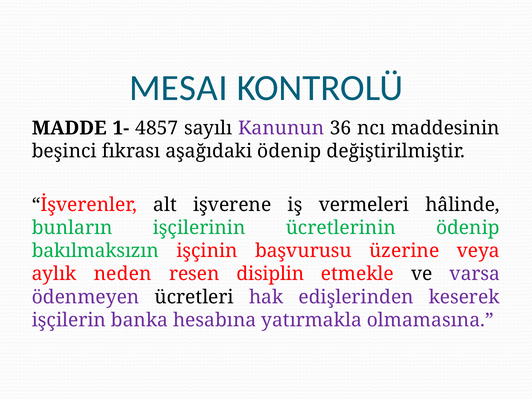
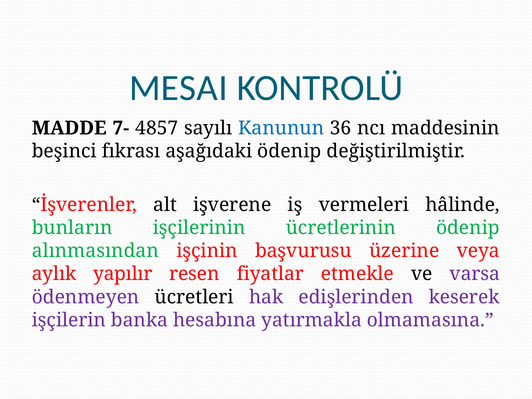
1-: 1- -> 7-
Kanunun colour: purple -> blue
bakılmaksızın: bakılmaksızın -> alınmasından
neden: neden -> yapılır
disiplin: disiplin -> fiyatlar
